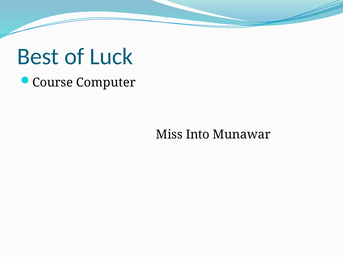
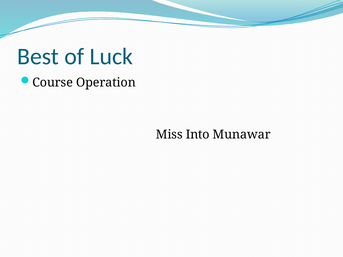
Computer: Computer -> Operation
